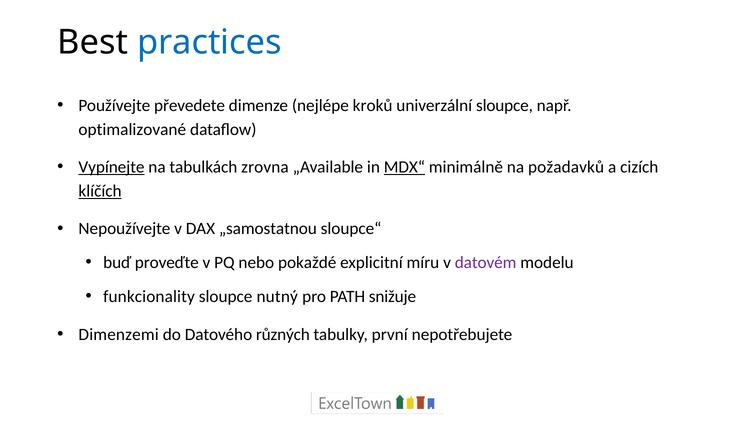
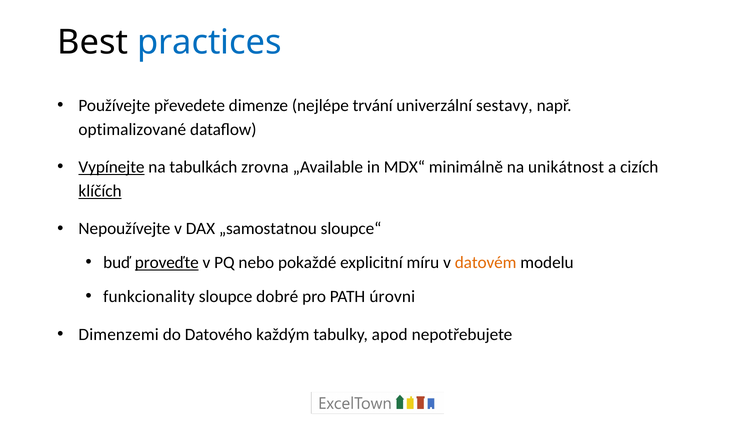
kroků: kroků -> trvání
univerzální sloupce: sloupce -> sestavy
MDX“ underline: present -> none
požadavků: požadavků -> unikátnost
proveďte underline: none -> present
datovém colour: purple -> orange
nutný: nutný -> dobré
snižuje: snižuje -> úrovni
různých: různých -> každým
první: první -> apod
